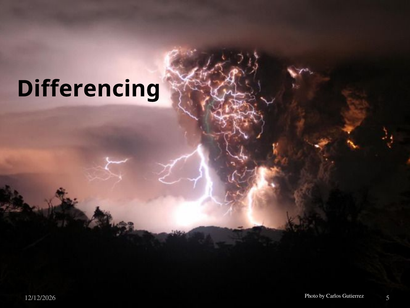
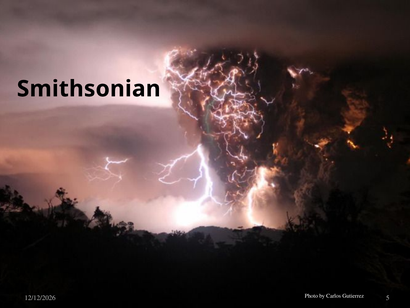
Differencing: Differencing -> Smithsonian
